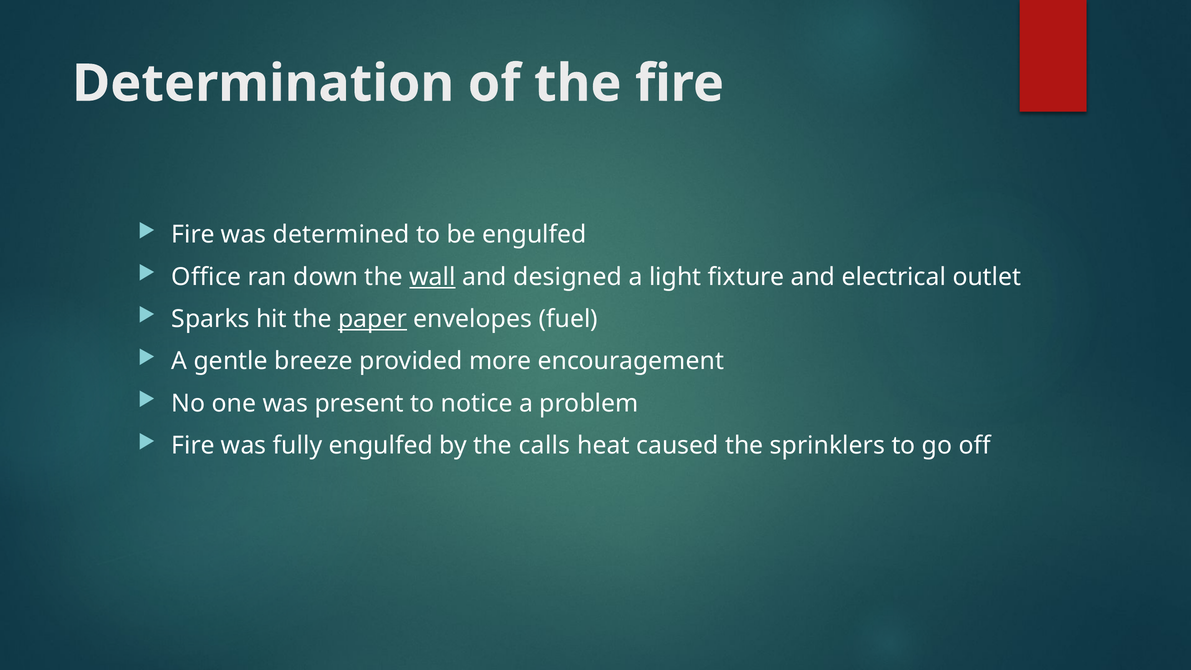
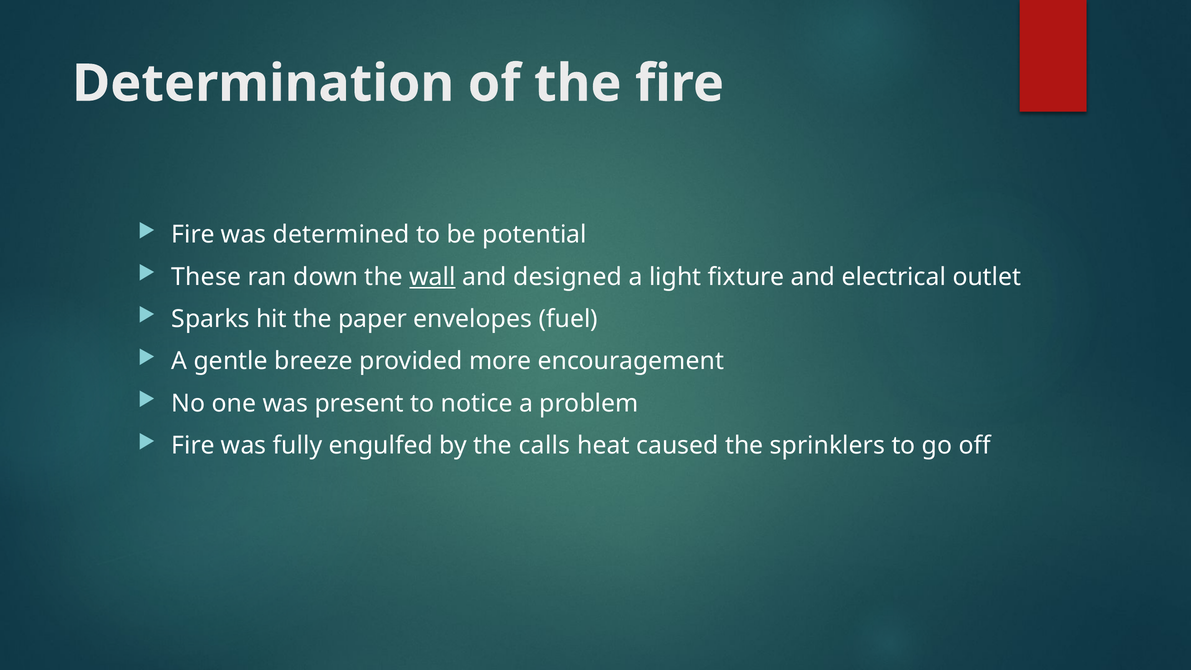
be engulfed: engulfed -> potential
Office: Office -> These
paper underline: present -> none
